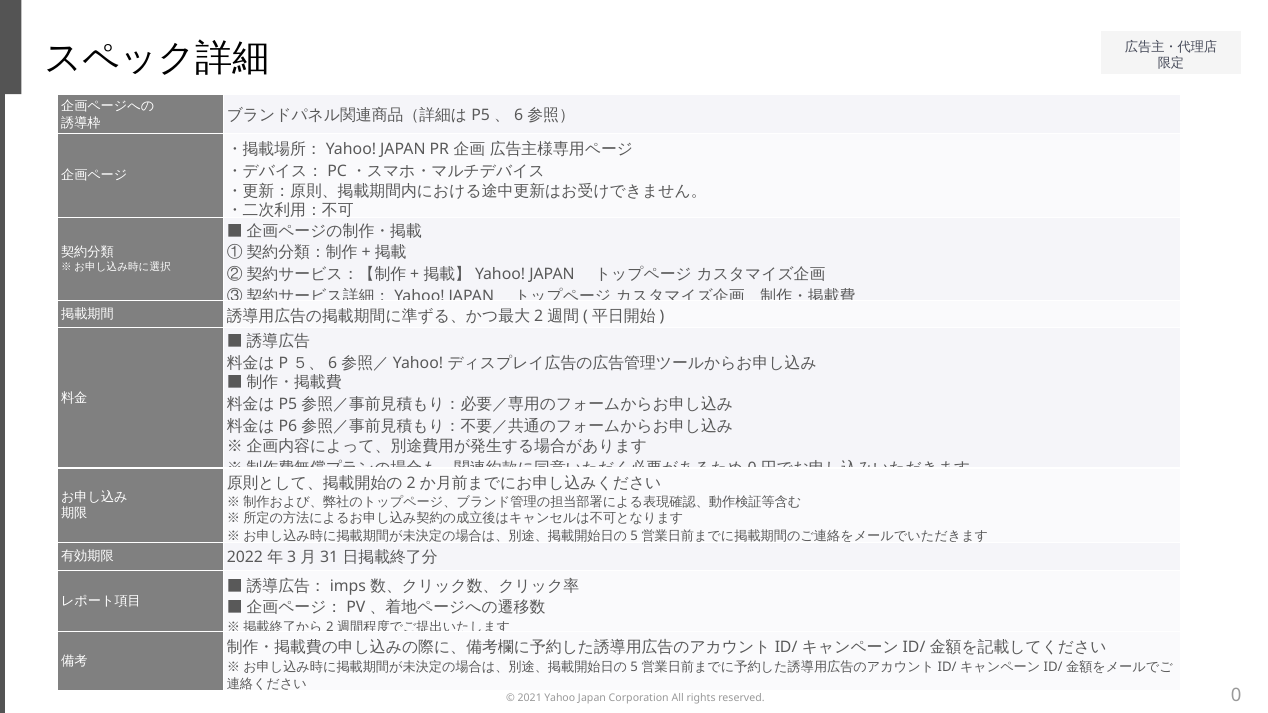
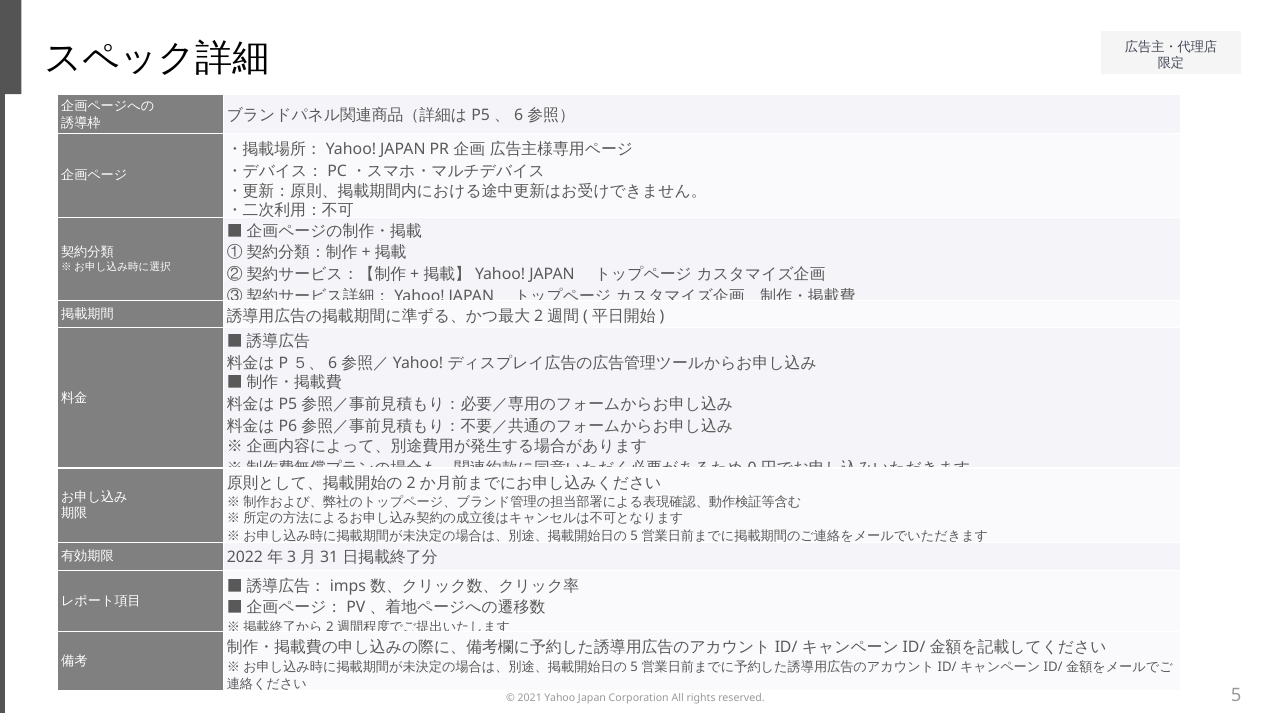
0 at (1236, 696): 0 -> 5
